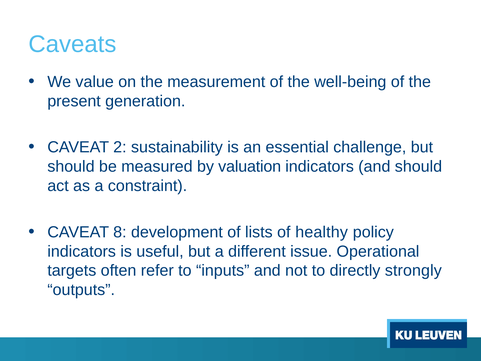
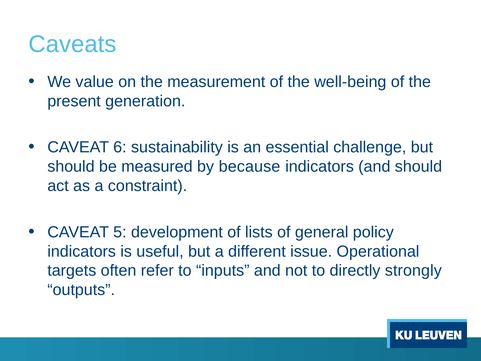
2: 2 -> 6
valuation: valuation -> because
8: 8 -> 5
healthy: healthy -> general
